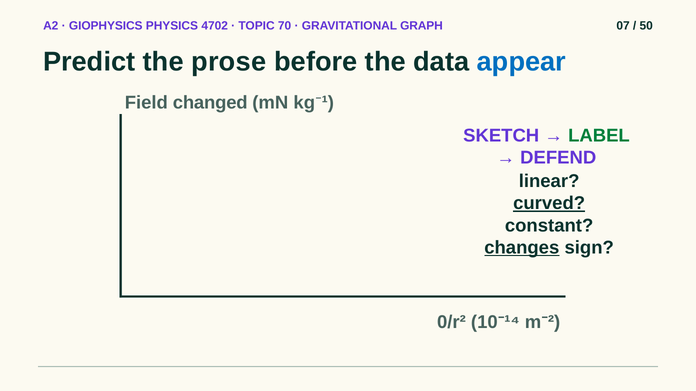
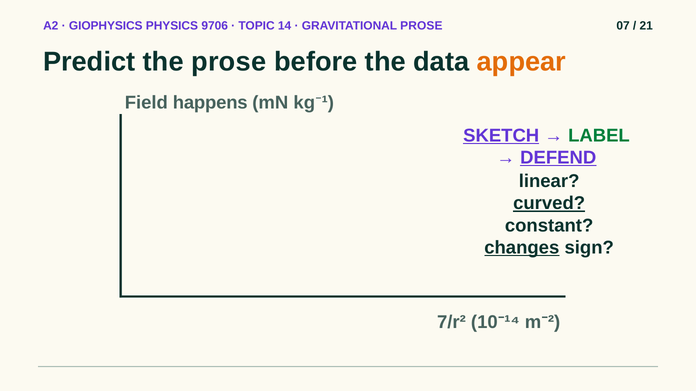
4702: 4702 -> 9706
70: 70 -> 14
GRAVITATIONAL GRAPH: GRAPH -> PROSE
50: 50 -> 21
appear colour: blue -> orange
changed: changed -> happens
SKETCH underline: none -> present
DEFEND underline: none -> present
0/r²: 0/r² -> 7/r²
